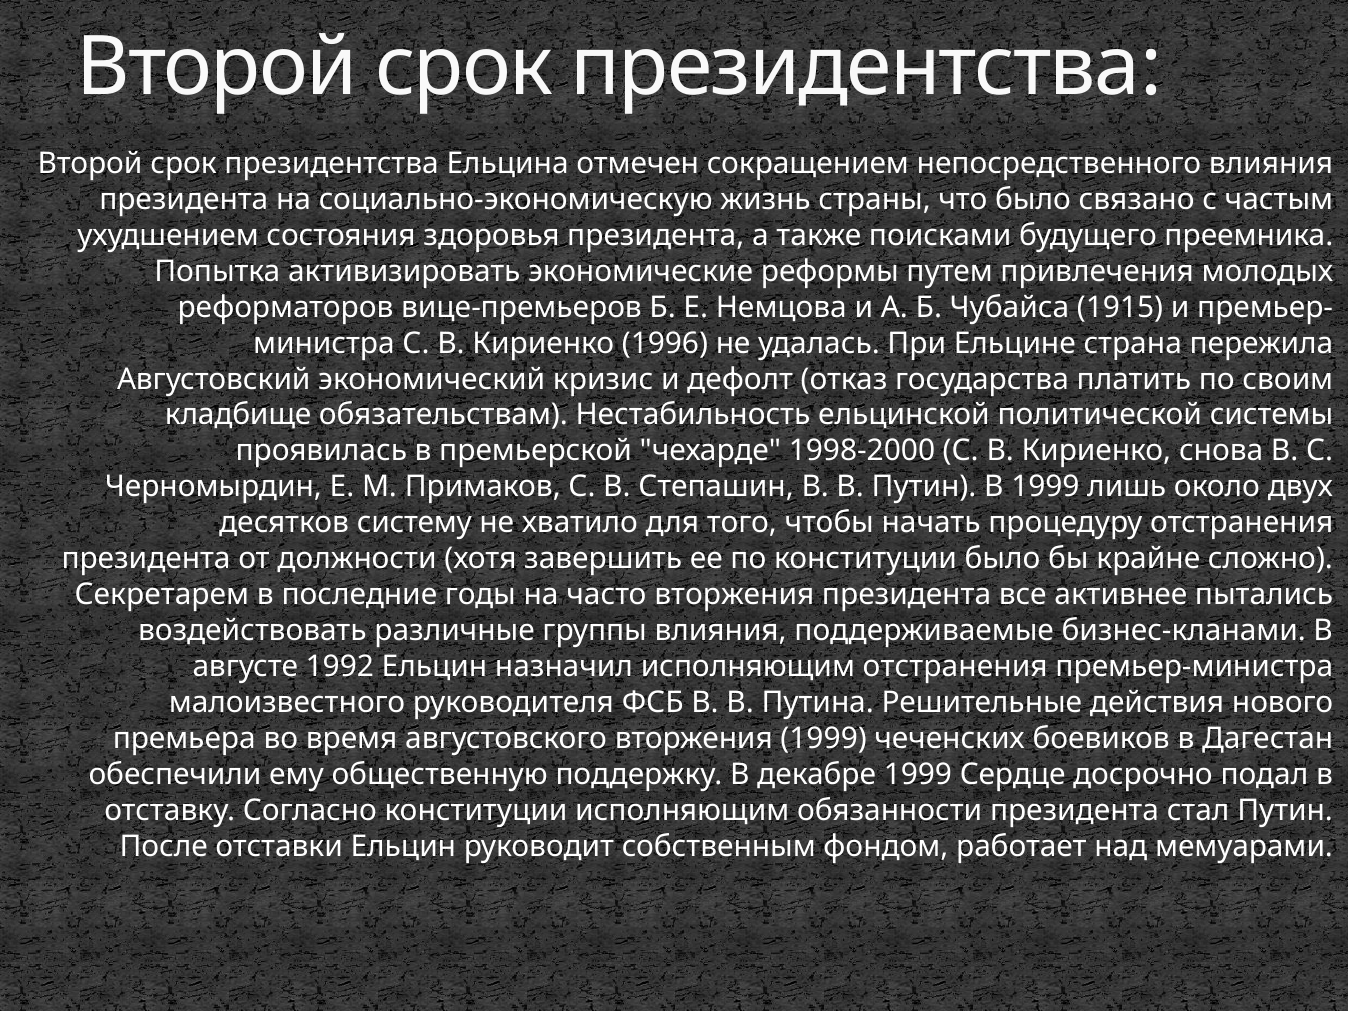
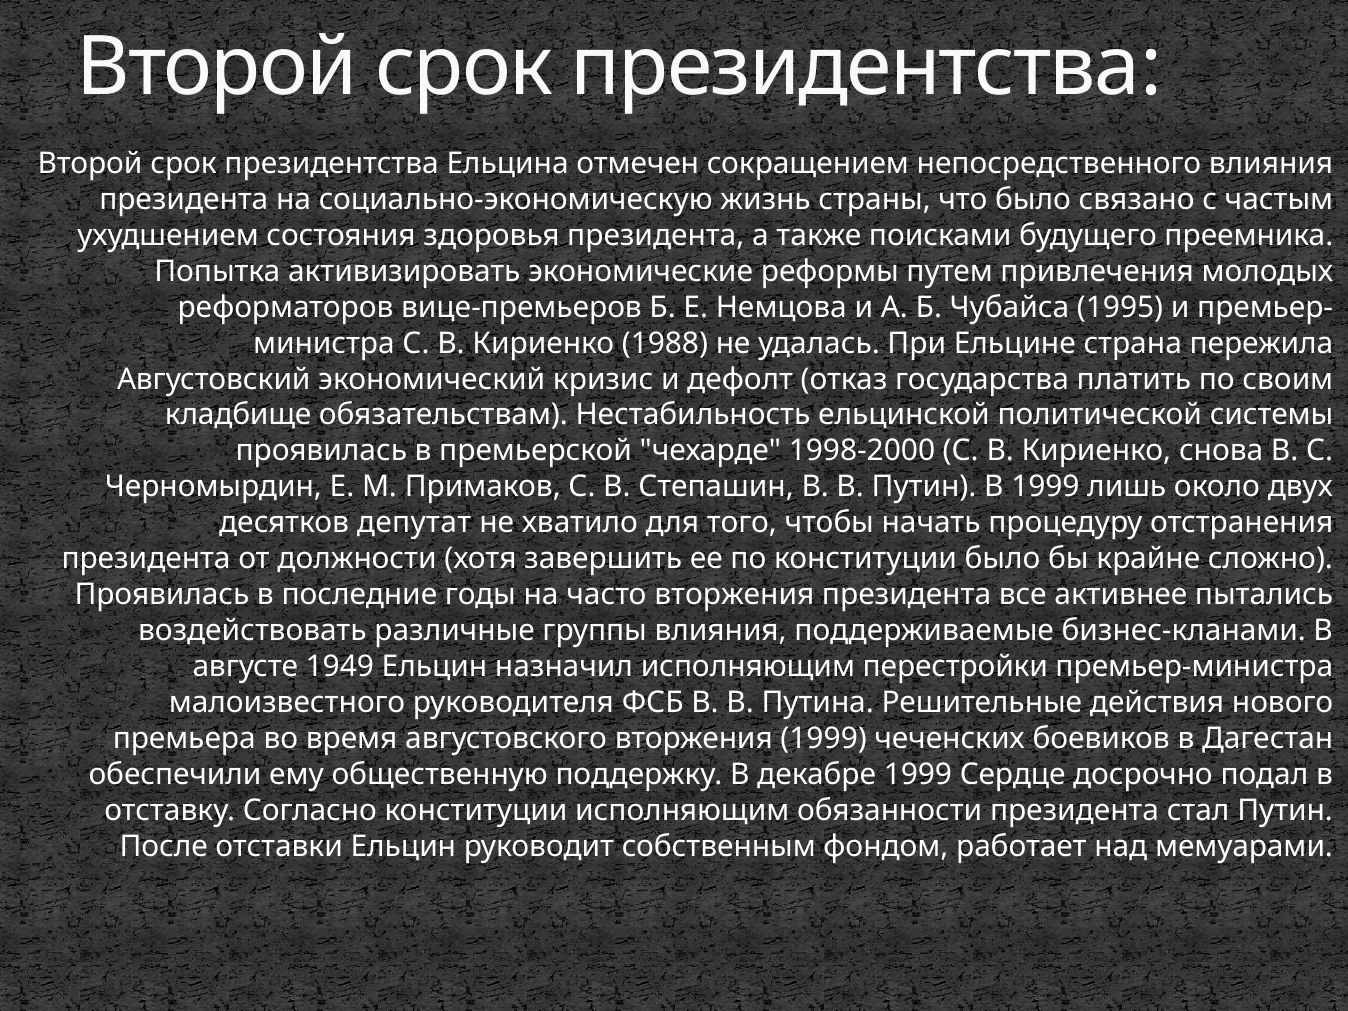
1915: 1915 -> 1995
1996: 1996 -> 1988
систему: систему -> депутат
Секретарем at (162, 595): Секретарем -> Проявилась
1992: 1992 -> 1949
исполняющим отстранения: отстранения -> перестройки
